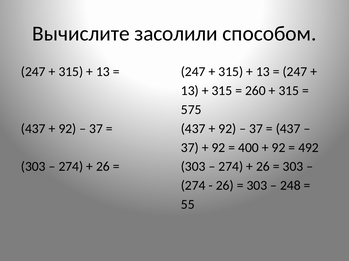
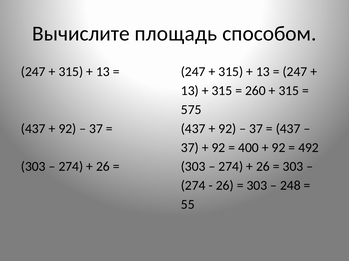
засолили: засолили -> площадь
